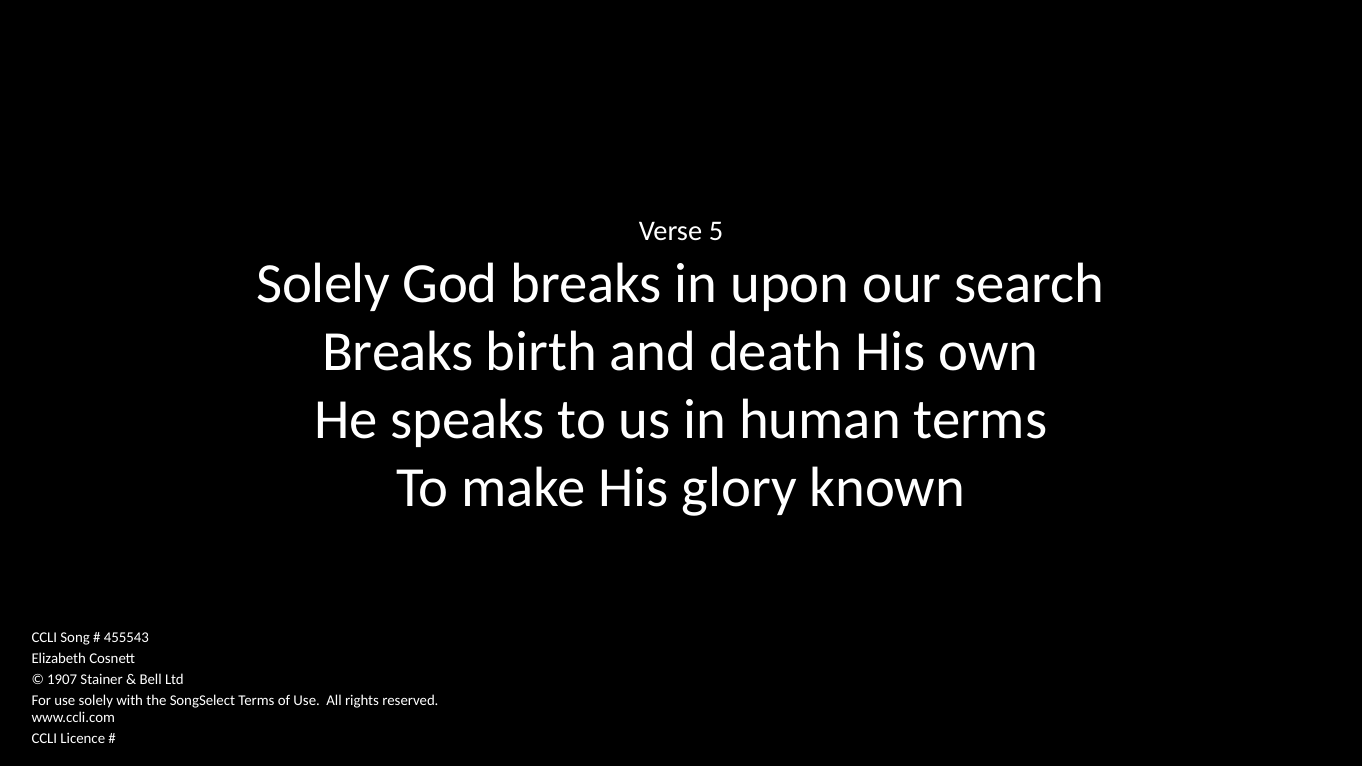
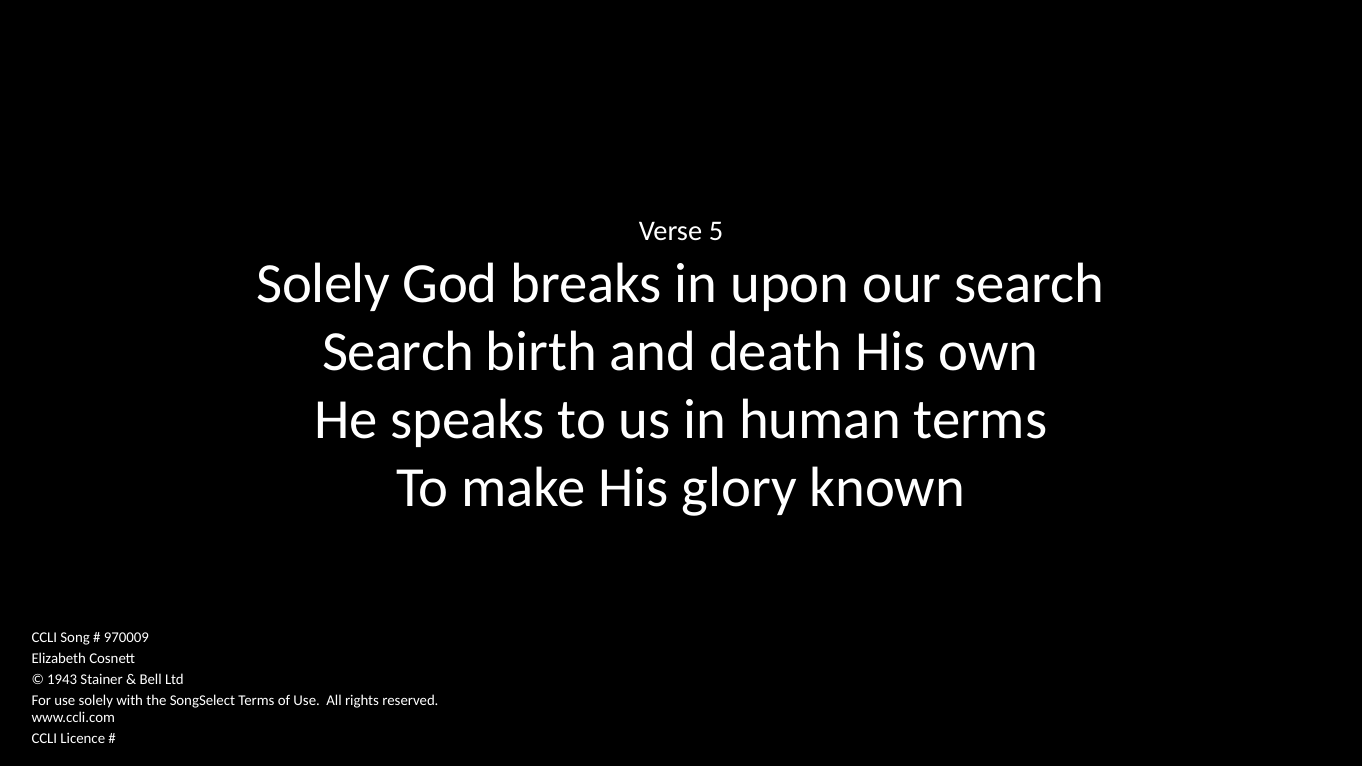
Breaks at (398, 352): Breaks -> Search
455543: 455543 -> 970009
1907: 1907 -> 1943
